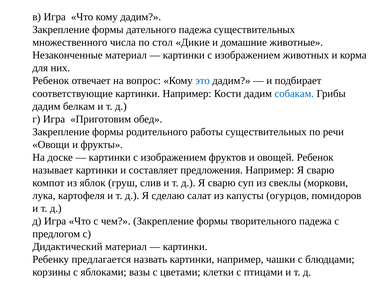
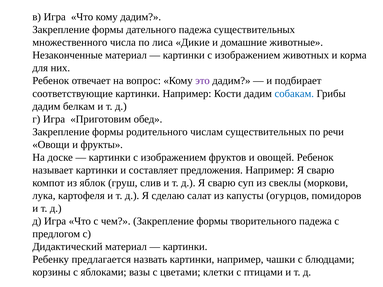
стол: стол -> лиса
это colour: blue -> purple
работы: работы -> числам
